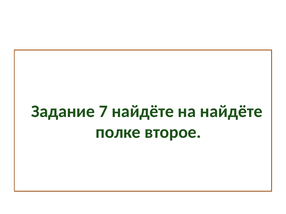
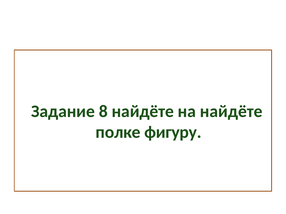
7: 7 -> 8
второе: второе -> фигуру
